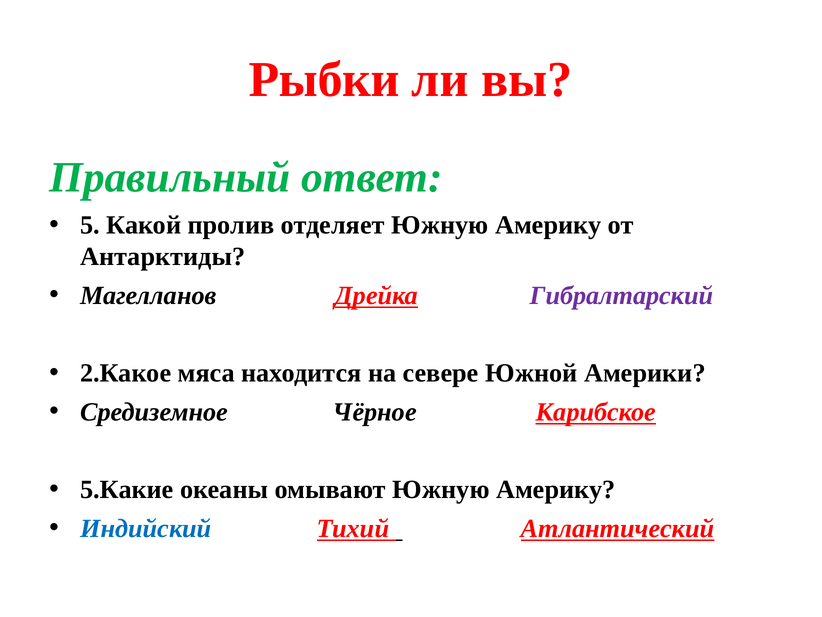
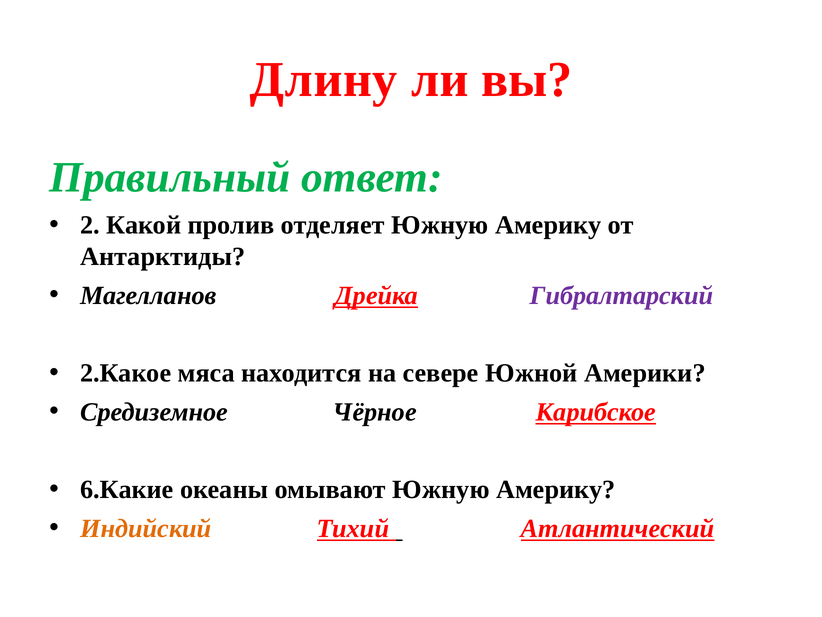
Рыбки: Рыбки -> Длину
5: 5 -> 2
5.Какие: 5.Какие -> 6.Какие
Индийский colour: blue -> orange
